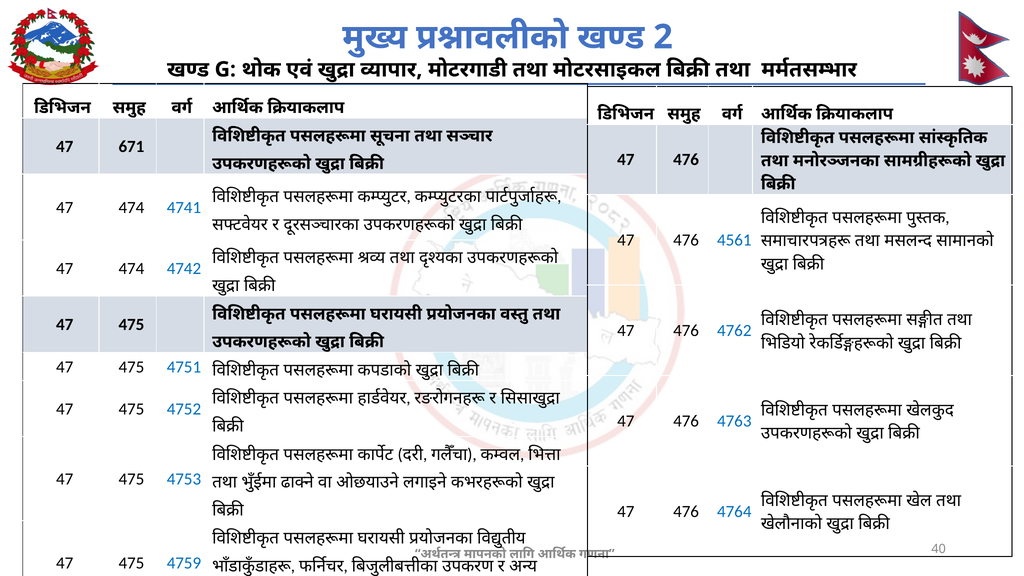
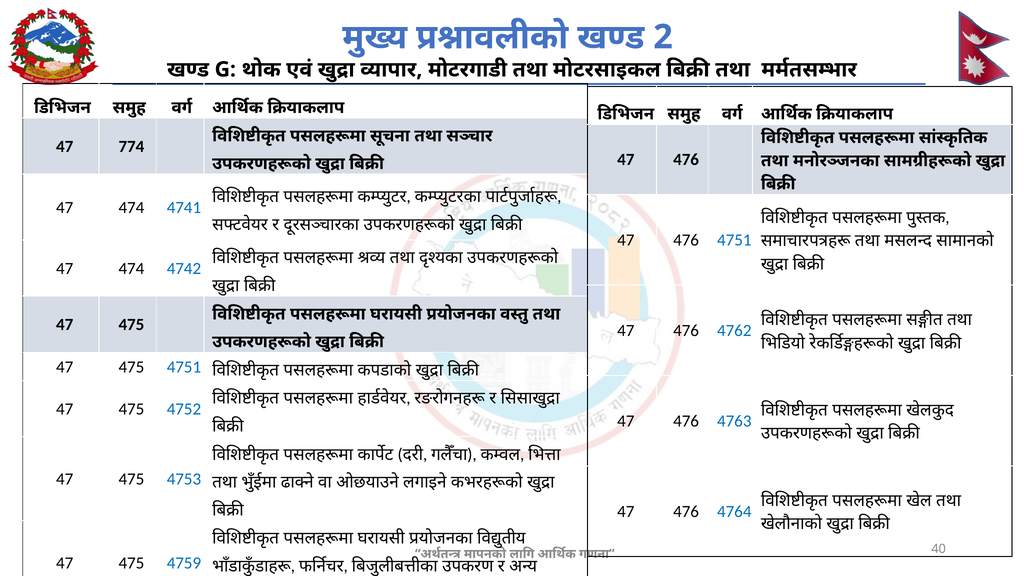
671: 671 -> 774
476 4561: 4561 -> 4751
